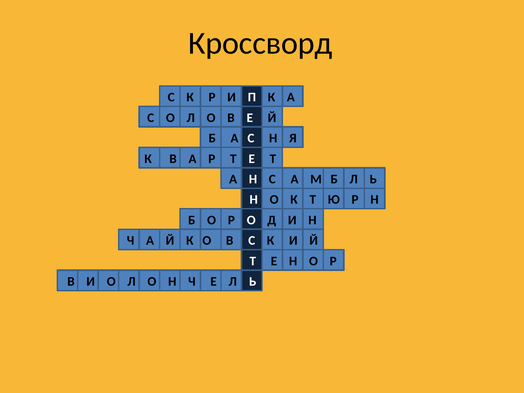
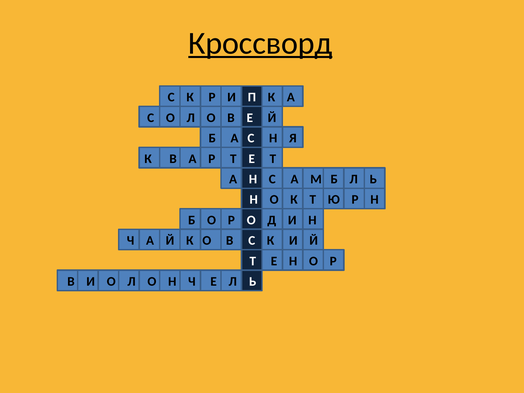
Кроссворд underline: none -> present
